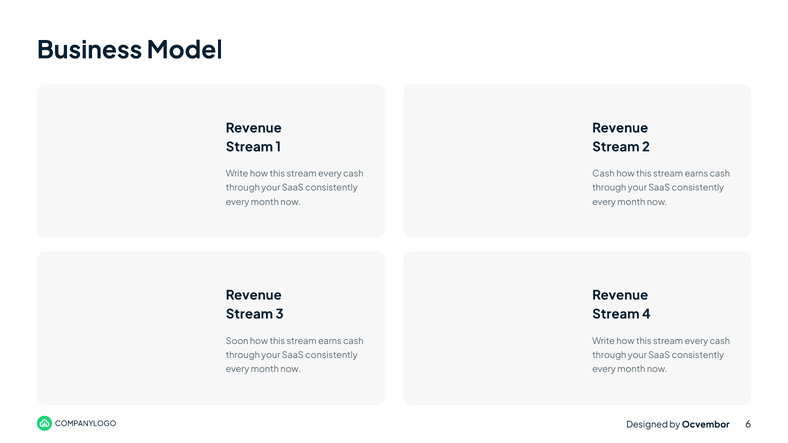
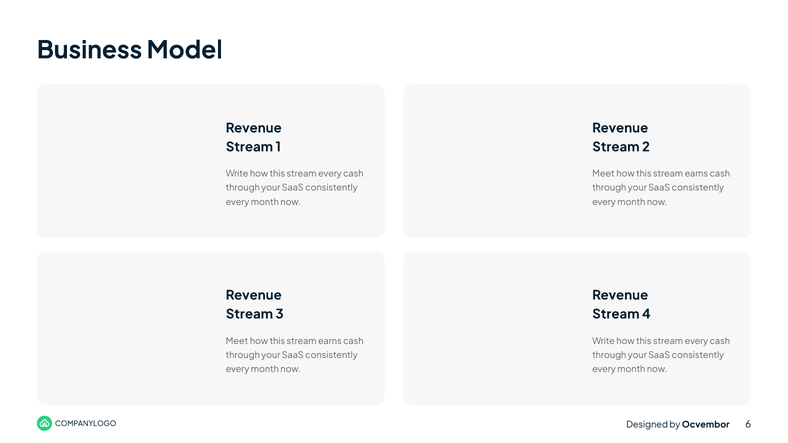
Cash at (603, 174): Cash -> Meet
Soon at (237, 341): Soon -> Meet
